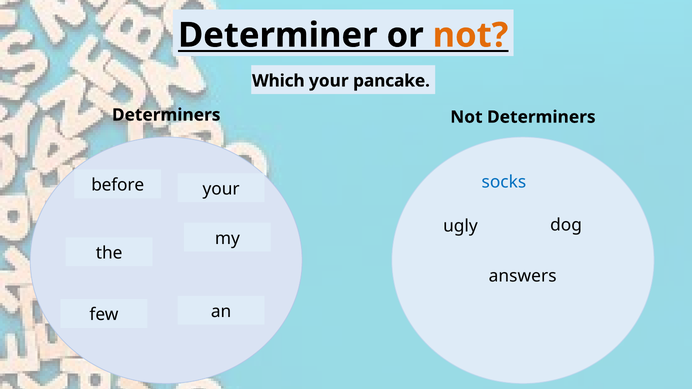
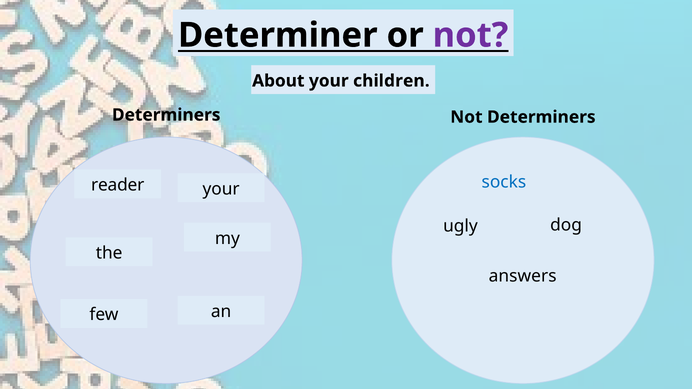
not at (470, 35) colour: orange -> purple
Which: Which -> About
pancake: pancake -> children
before: before -> reader
